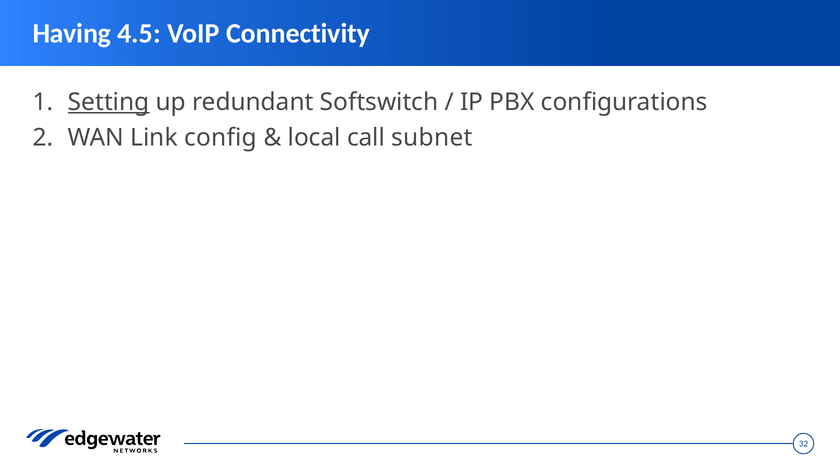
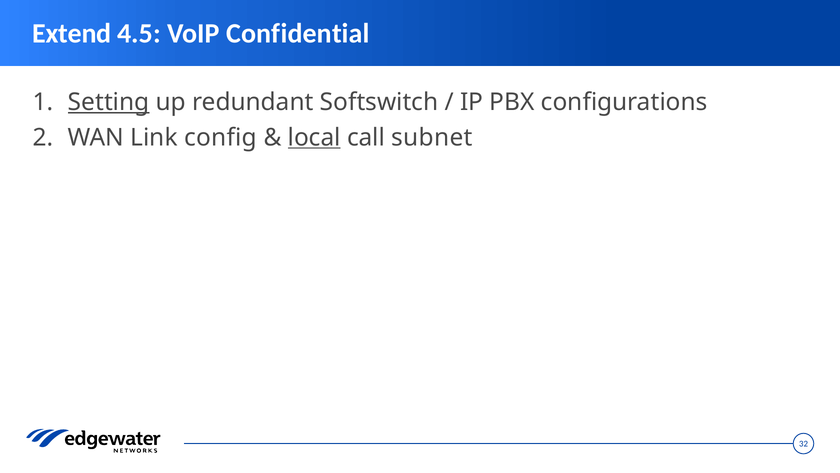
Having: Having -> Extend
Connectivity: Connectivity -> Confidential
local underline: none -> present
